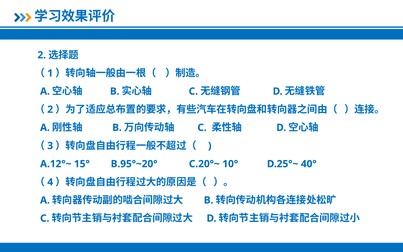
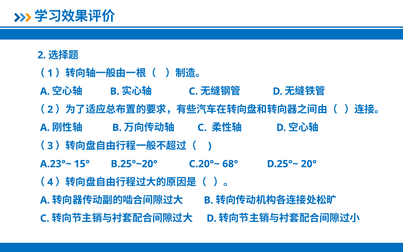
A.12°~: A.12°~ -> A.23°~
B.95°~20°: B.95°~20° -> B.25°~20°
10°: 10° -> 68°
40°: 40° -> 20°
